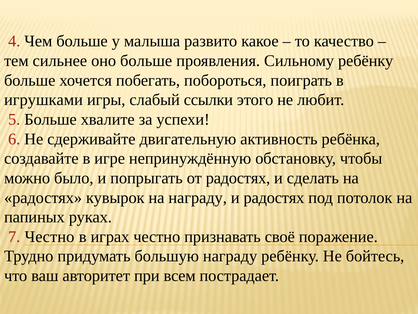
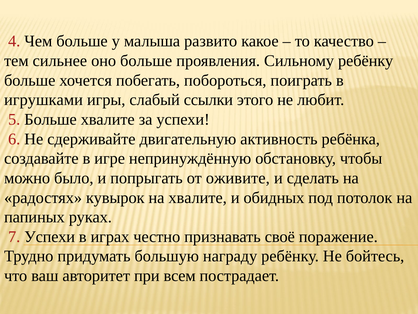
от радостях: радостях -> оживите
на награду: награду -> хвалите
и радостях: радостях -> обидных
7 Честно: Честно -> Успехи
